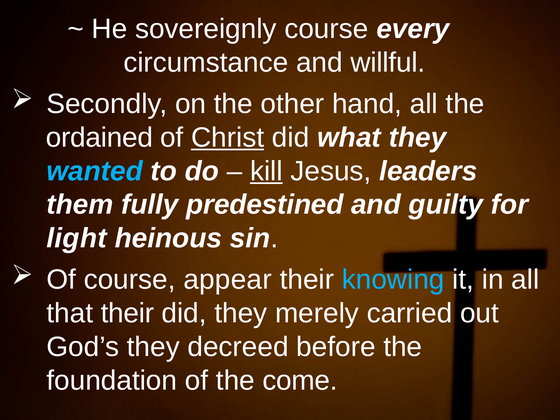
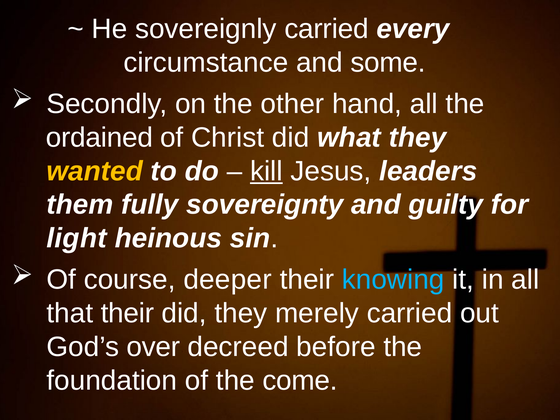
sovereignly course: course -> carried
willful: willful -> some
Christ underline: present -> none
wanted colour: light blue -> yellow
predestined: predestined -> sovereignty
appear: appear -> deeper
God’s they: they -> over
